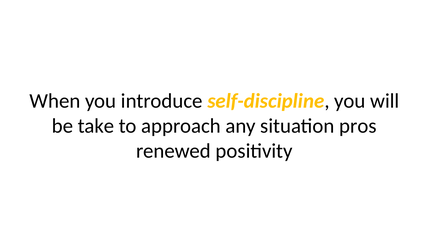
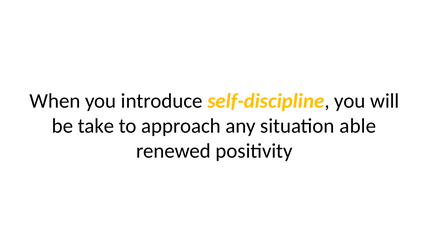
pros: pros -> able
